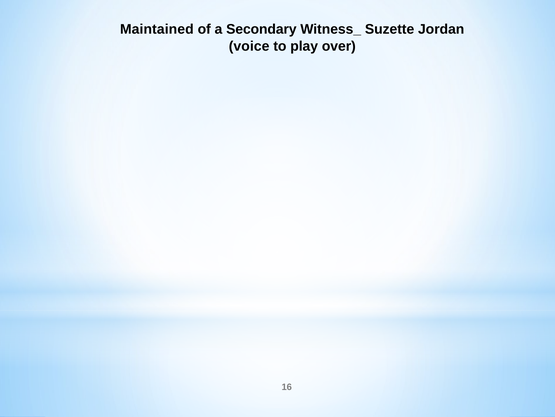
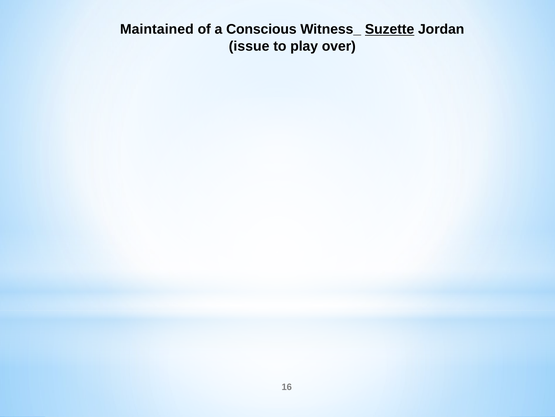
Secondary: Secondary -> Conscious
Suzette underline: none -> present
voice: voice -> issue
